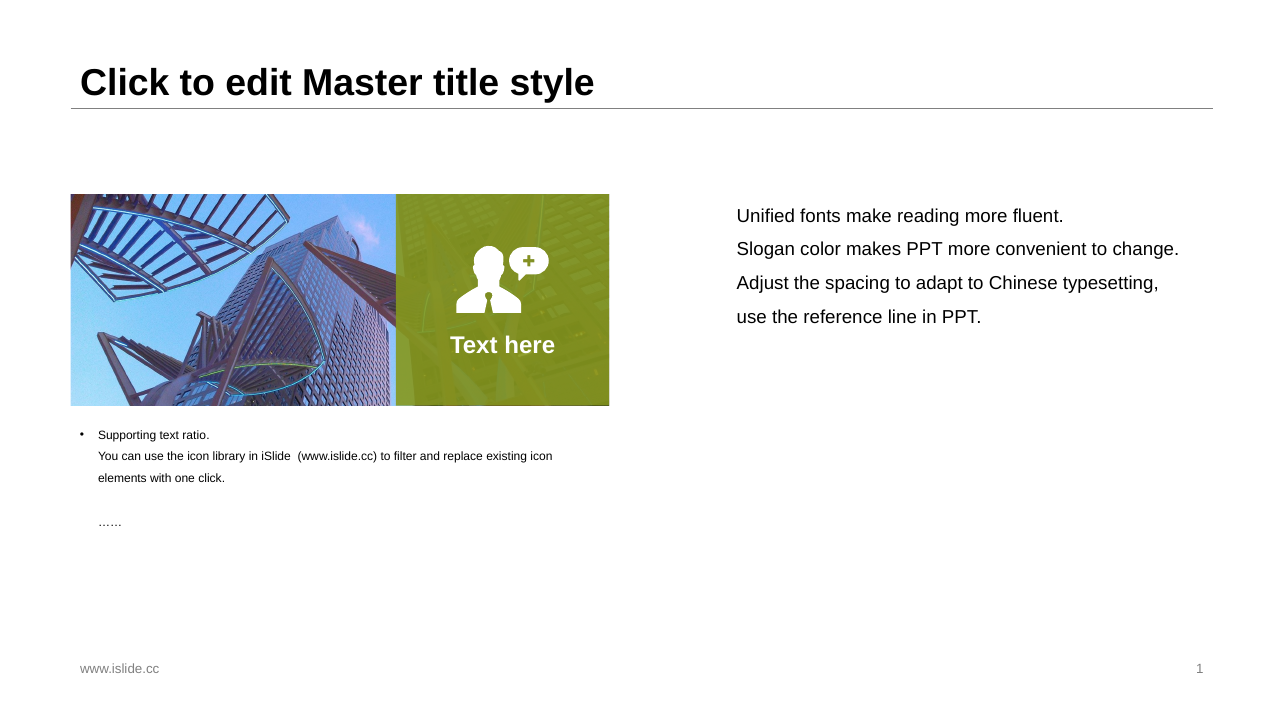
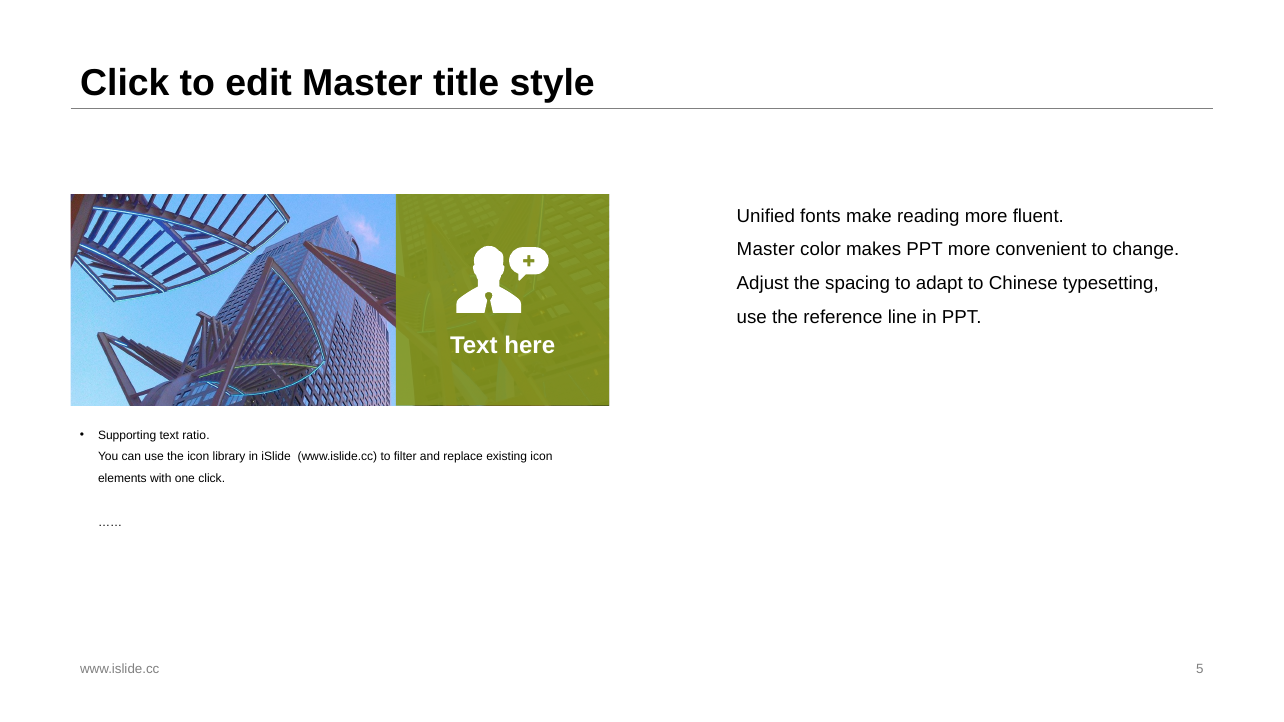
Slogan at (766, 250): Slogan -> Master
1: 1 -> 5
